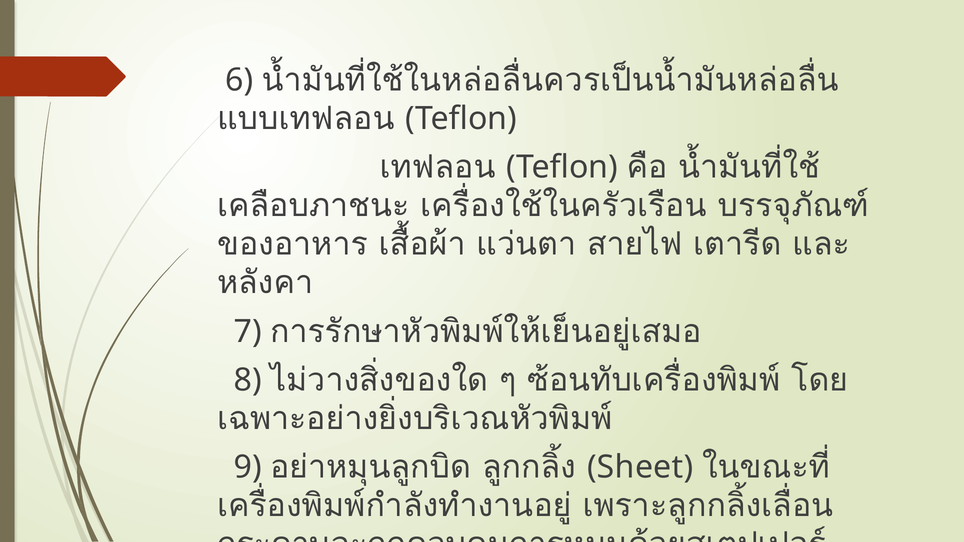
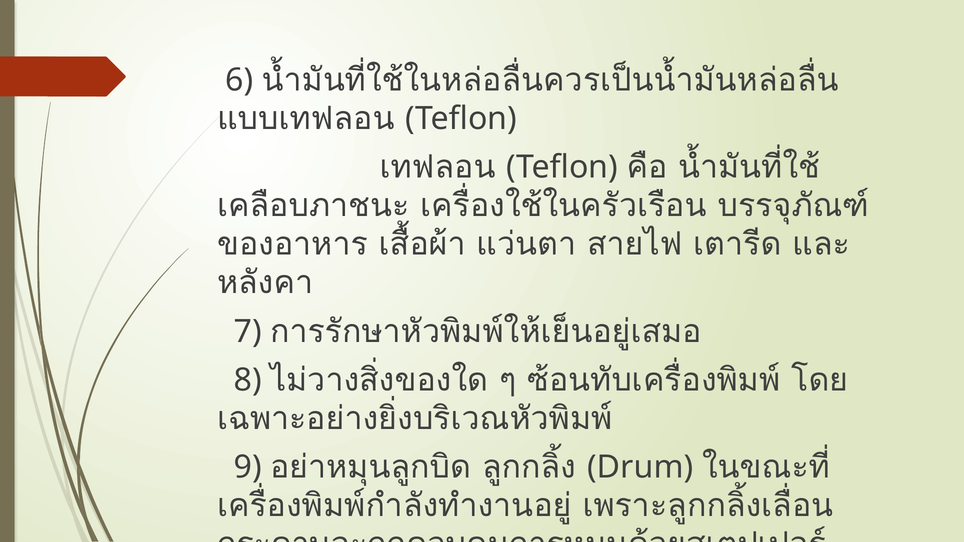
Sheet: Sheet -> Drum
